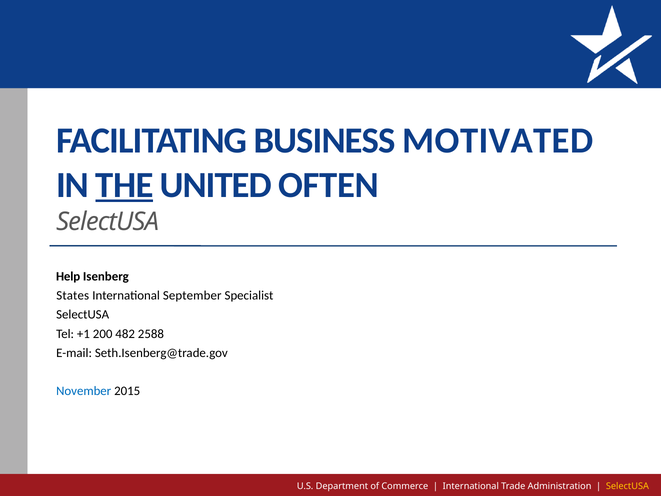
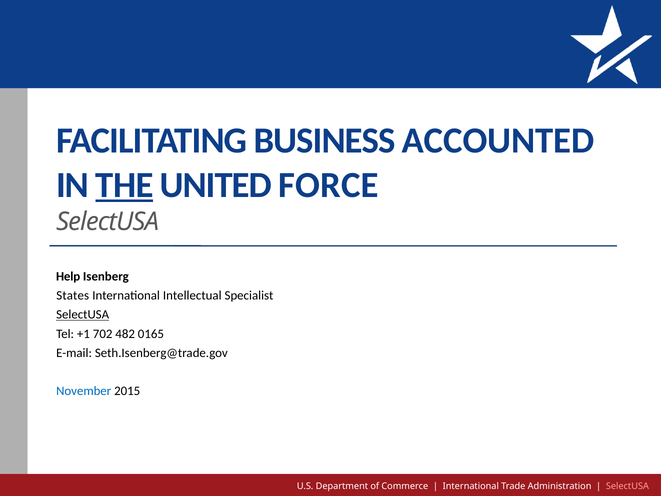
MOTIVATED: MOTIVATED -> ACCOUNTED
OFTEN: OFTEN -> FORCE
September: September -> Intellectual
SelectUSA at (83, 315) underline: none -> present
200: 200 -> 702
2588: 2588 -> 0165
SelectUSA at (627, 486) colour: yellow -> pink
